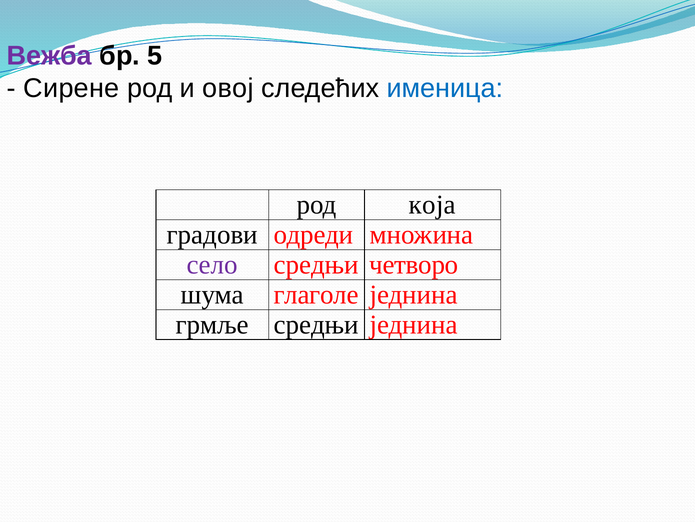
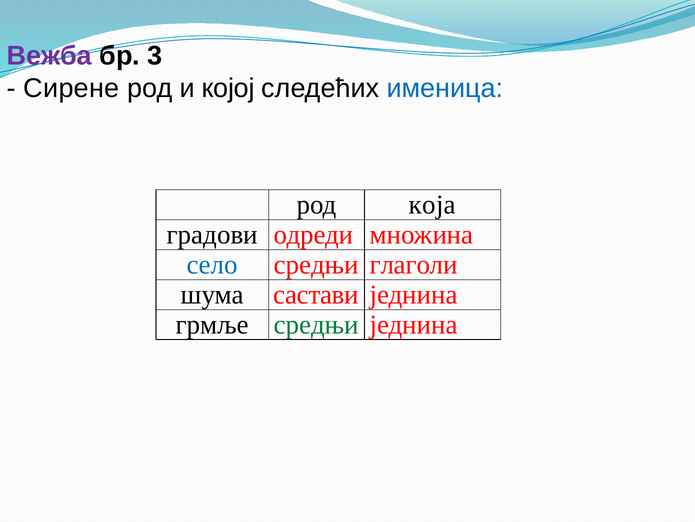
5: 5 -> 3
овој: овој -> којој
село colour: purple -> blue
четворо: четворо -> глаголи
глаголе: глаголе -> састави
средњи at (316, 324) colour: black -> green
